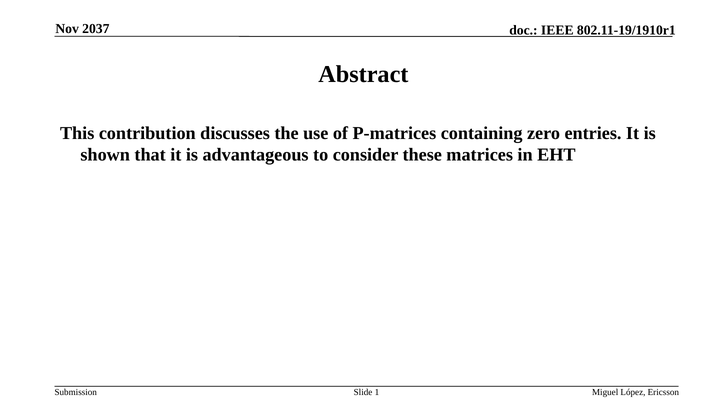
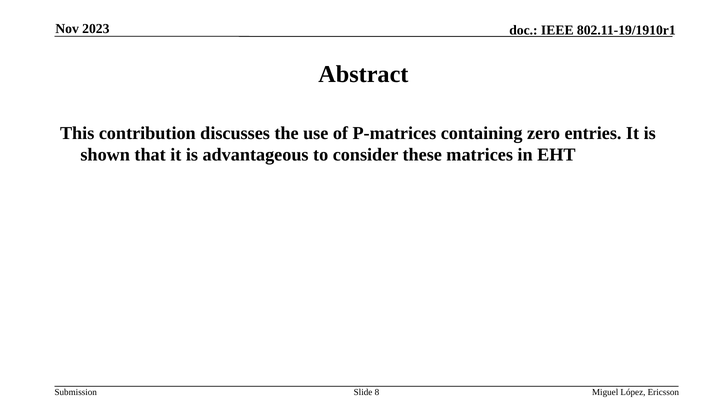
2037: 2037 -> 2023
1: 1 -> 8
